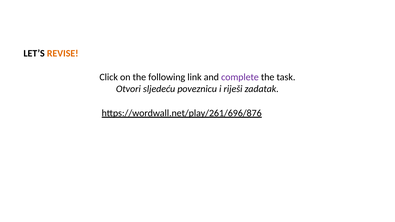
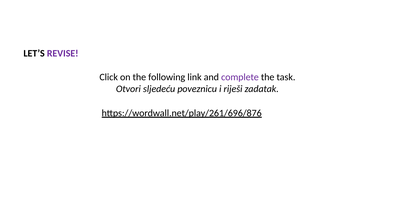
REVISE colour: orange -> purple
